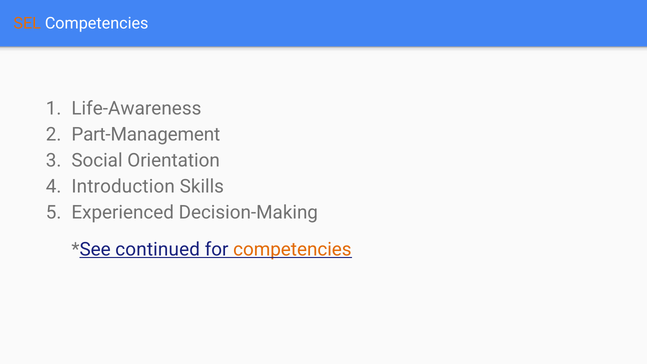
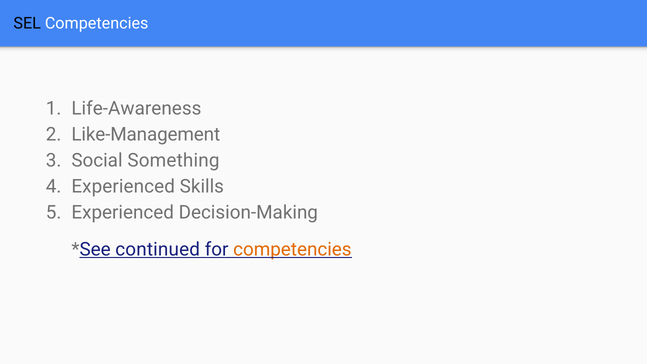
SEL colour: orange -> black
Part-Management: Part-Management -> Like-Management
Orientation: Orientation -> Something
Introduction at (123, 187): Introduction -> Experienced
